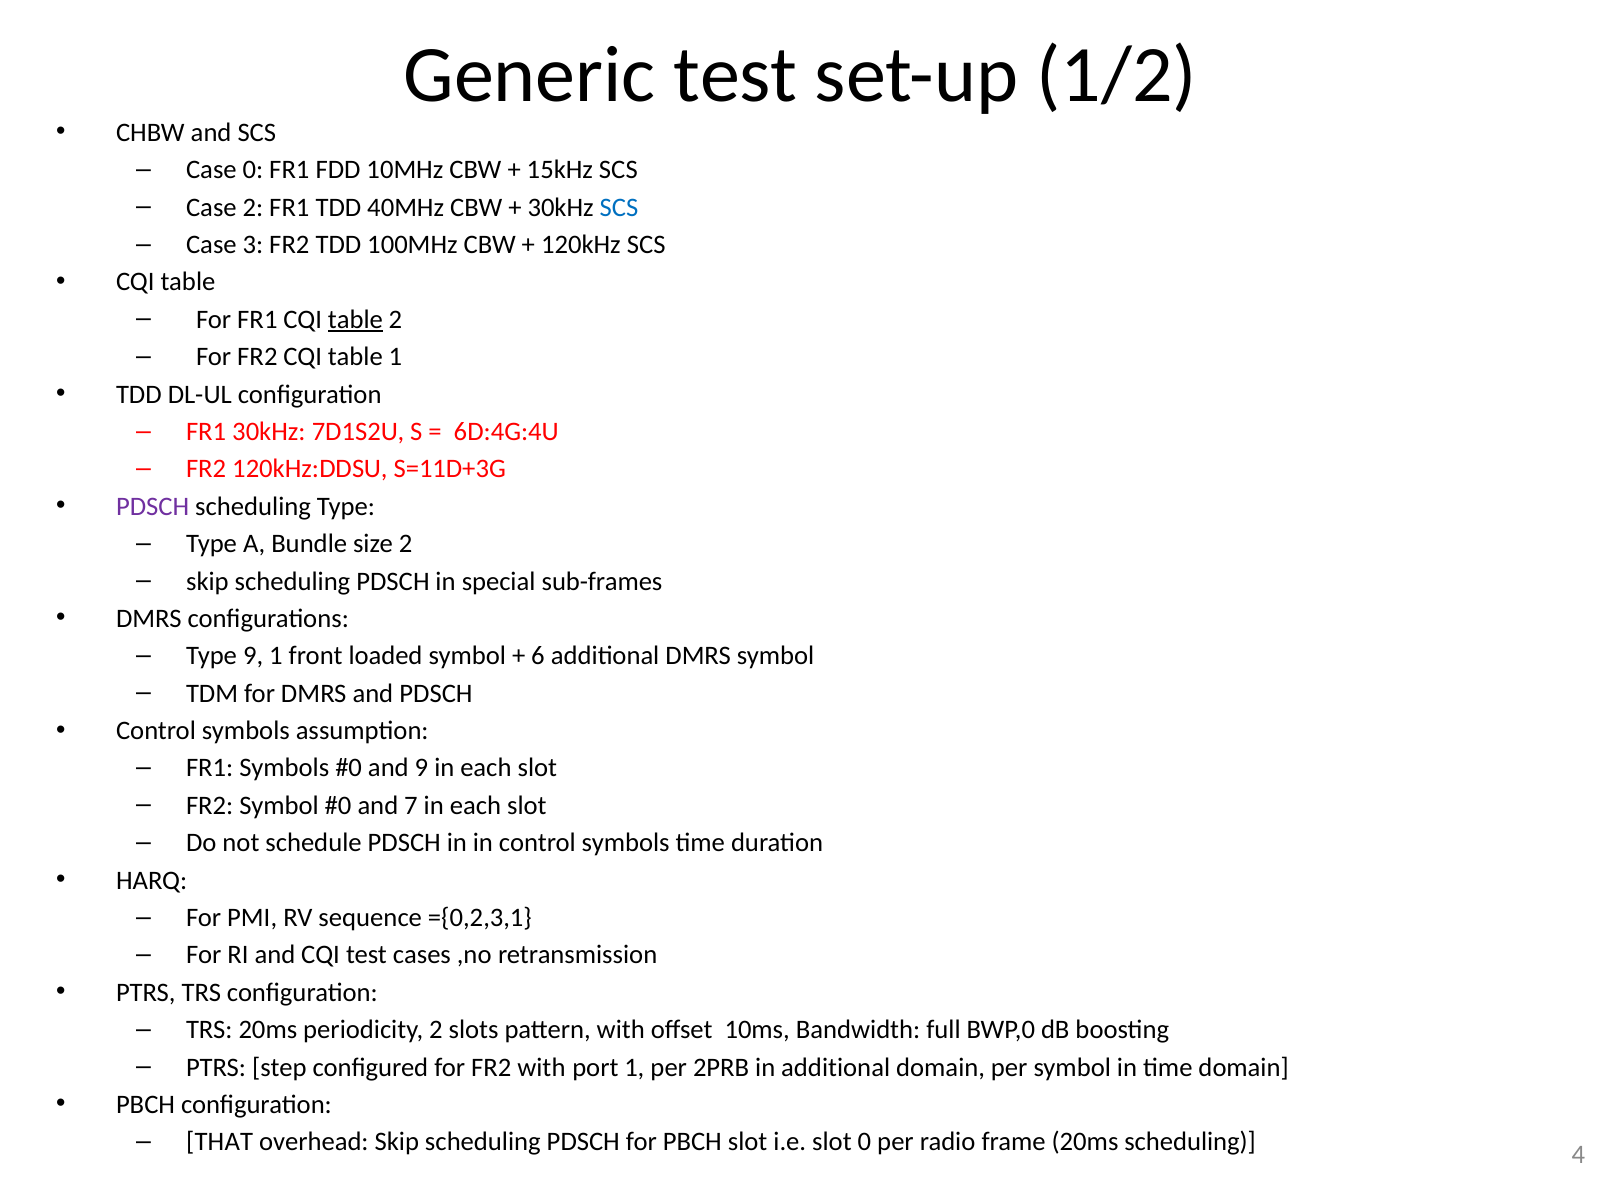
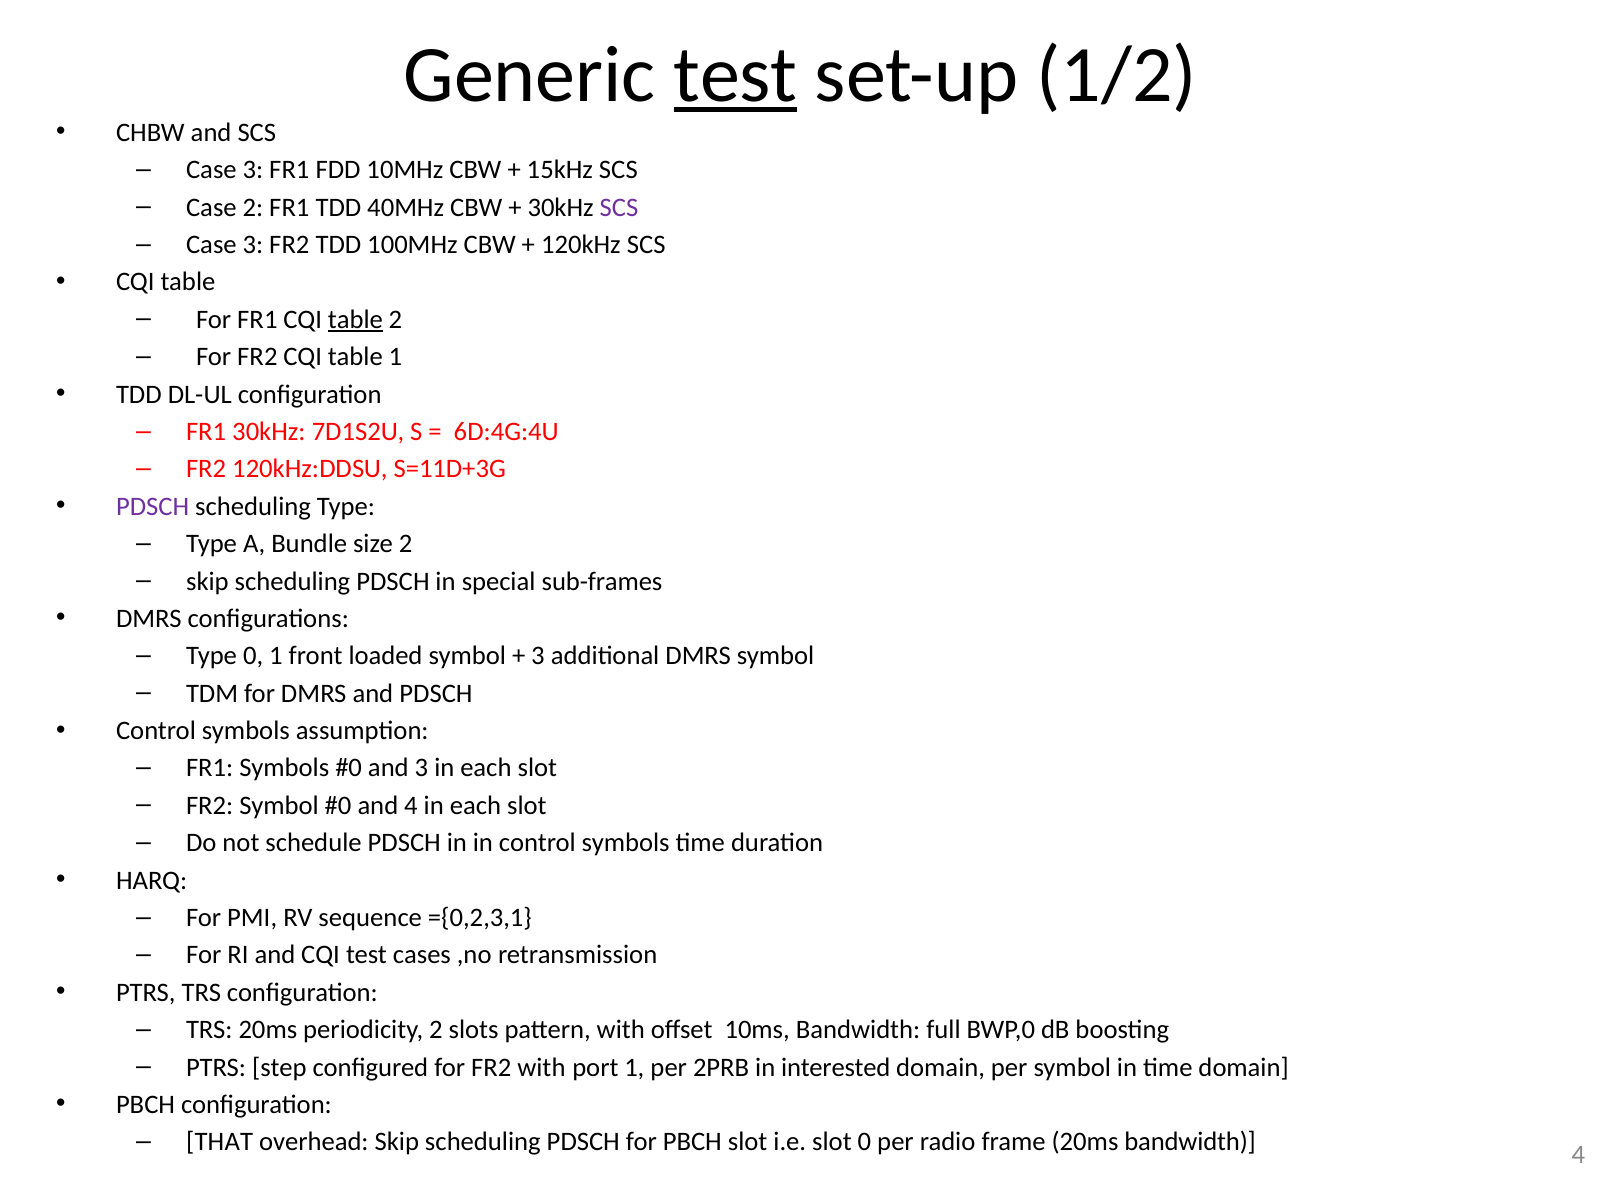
test at (735, 75) underline: none -> present
0 at (253, 170): 0 -> 3
SCS at (619, 207) colour: blue -> purple
Type 9: 9 -> 0
6 at (538, 656): 6 -> 3
and 9: 9 -> 3
and 7: 7 -> 4
in additional: additional -> interested
20ms scheduling: scheduling -> bandwidth
